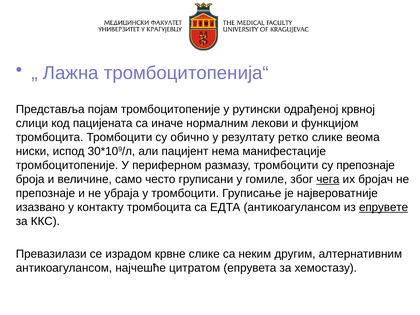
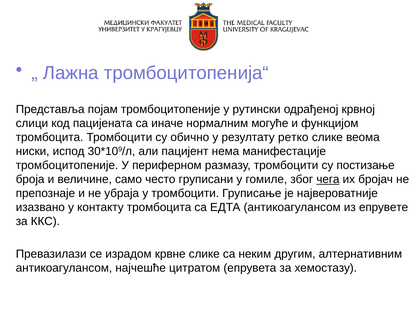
лекови: лекови -> могуће
су препознаје: препознаје -> постизање
епрувете underline: present -> none
